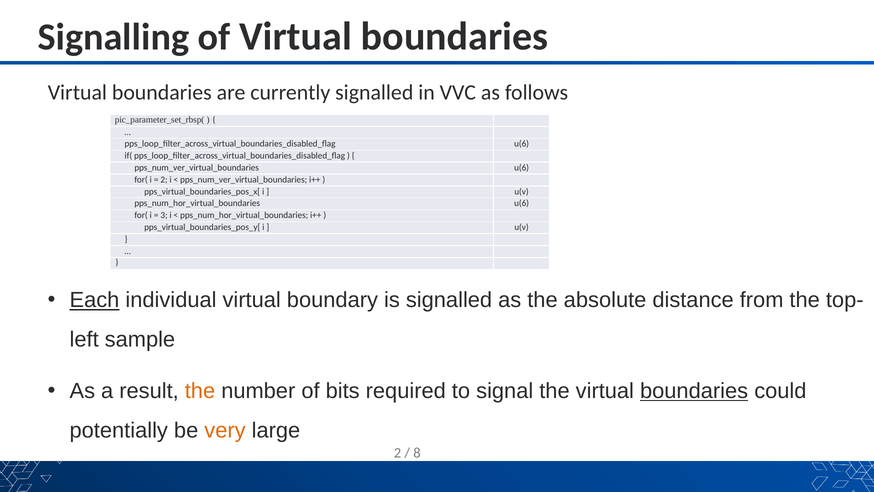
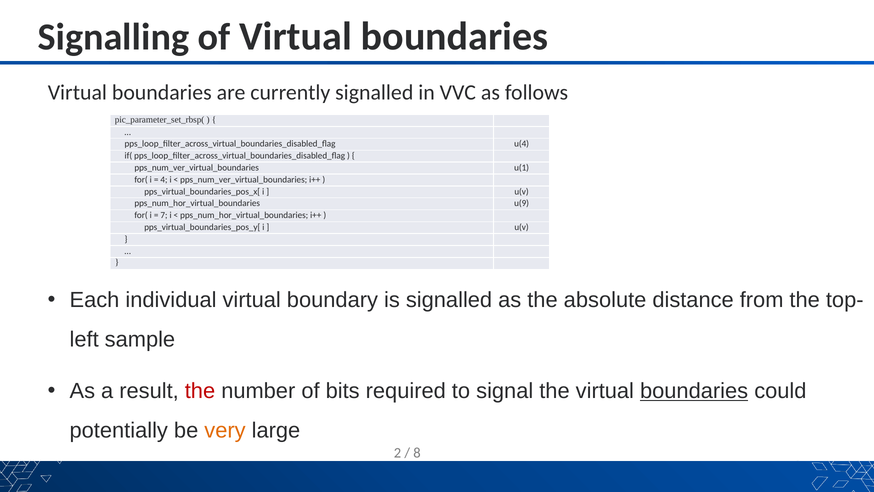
u(6 at (522, 144): u(6 -> u(4
u(6 at (522, 168): u(6 -> u(1
2 at (164, 179): 2 -> 4
u(6 at (522, 203): u(6 -> u(9
3: 3 -> 7
Each underline: present -> none
the at (200, 391) colour: orange -> red
